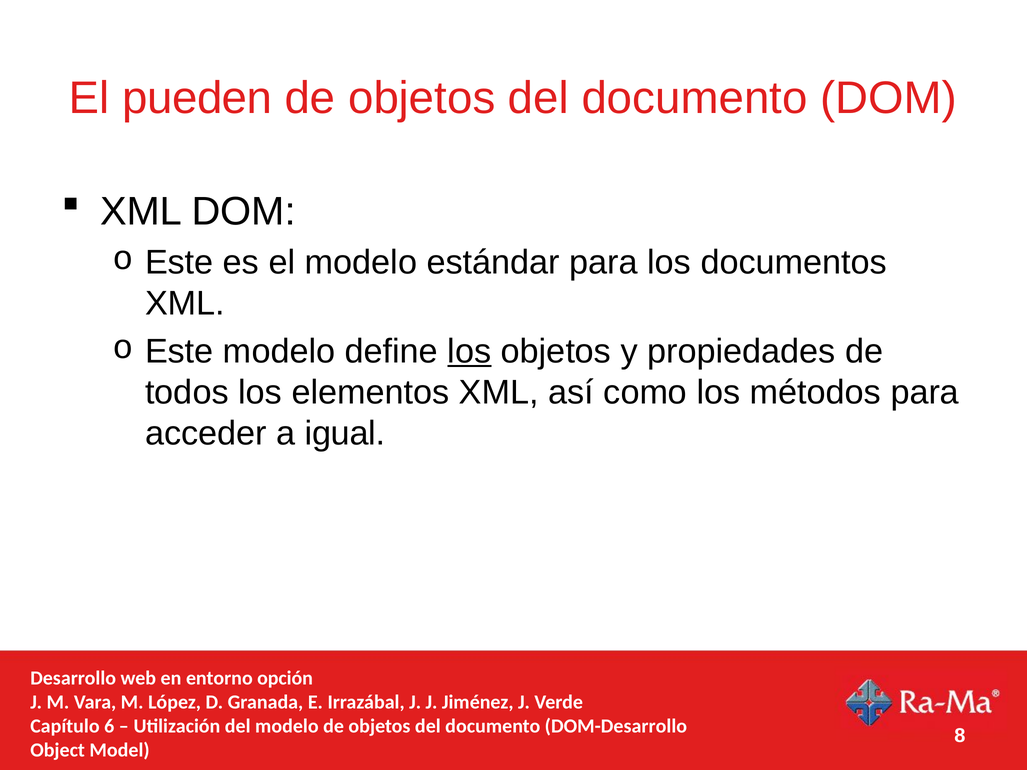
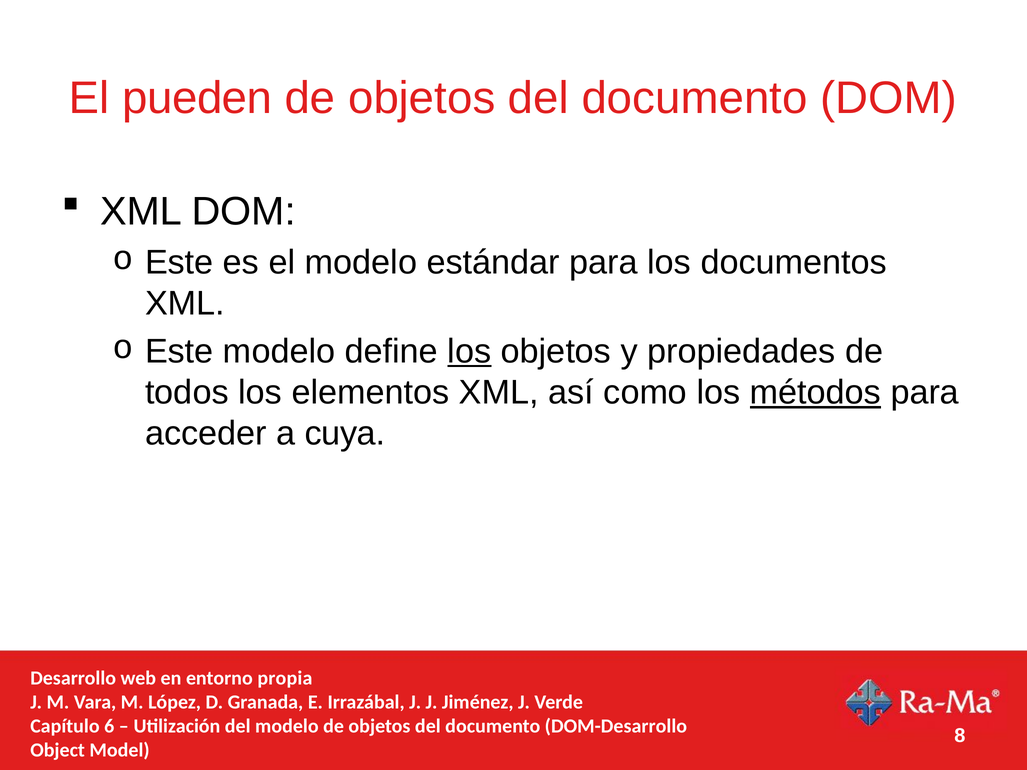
métodos underline: none -> present
igual: igual -> cuya
opción: opción -> propia
